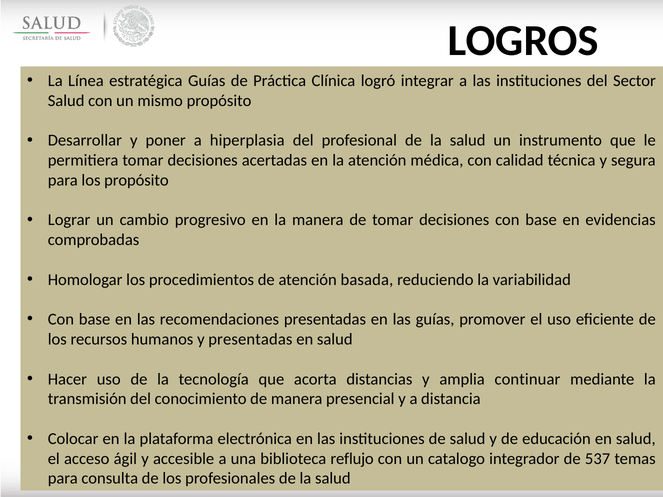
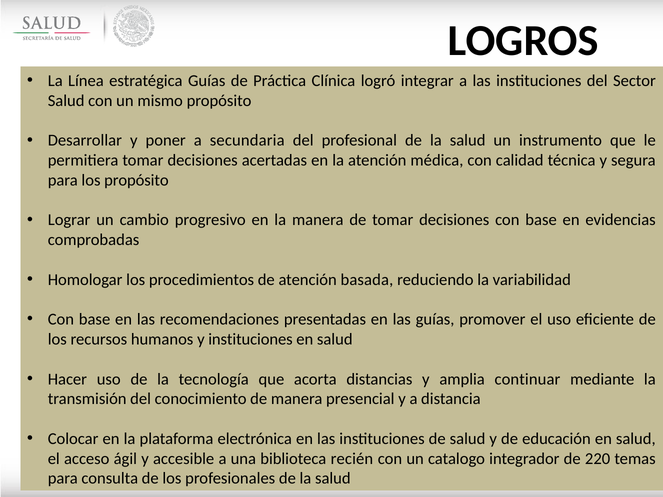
hiperplasia: hiperplasia -> secundaria
y presentadas: presentadas -> instituciones
reflujo: reflujo -> recién
537: 537 -> 220
